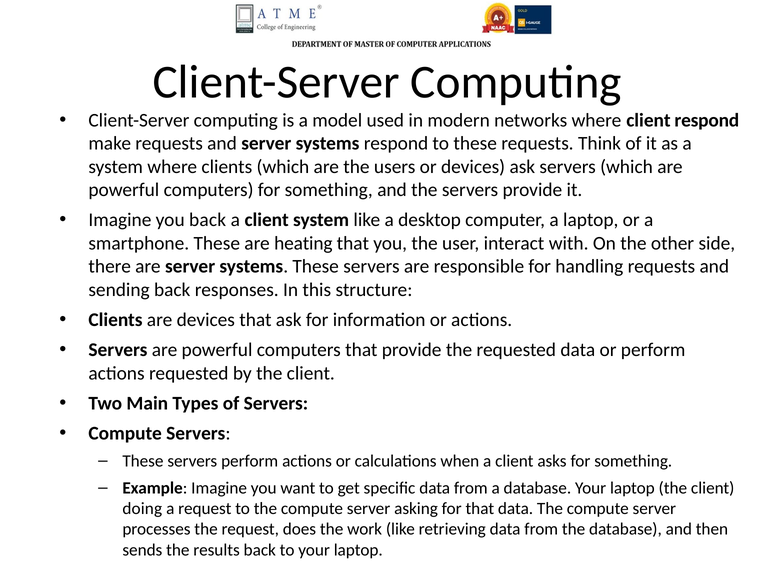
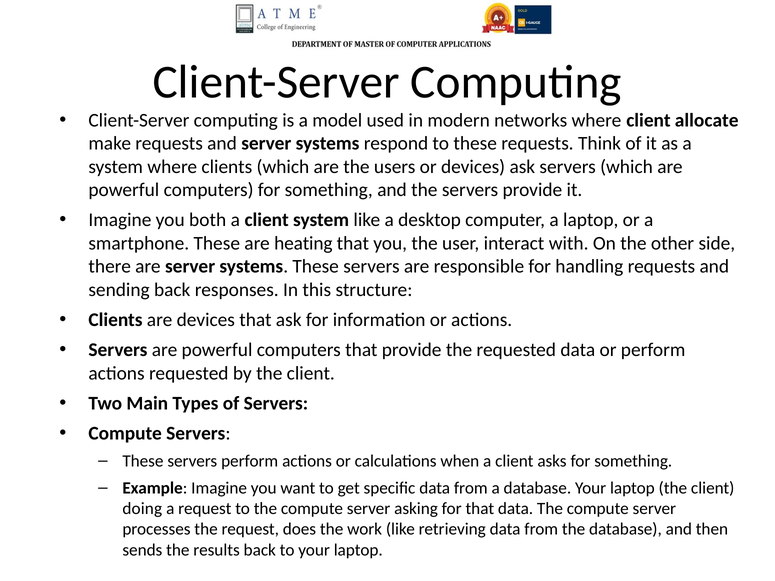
client respond: respond -> allocate
you back: back -> both
